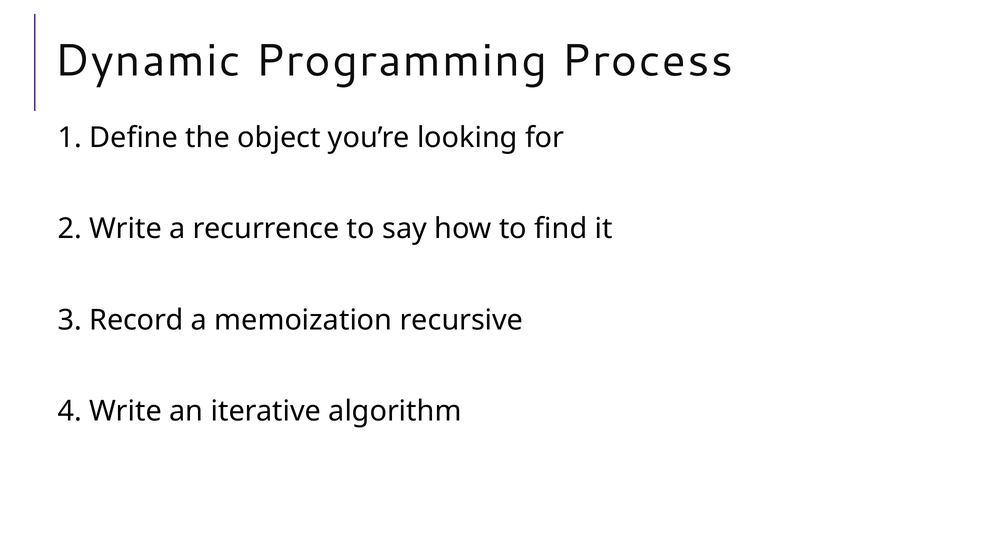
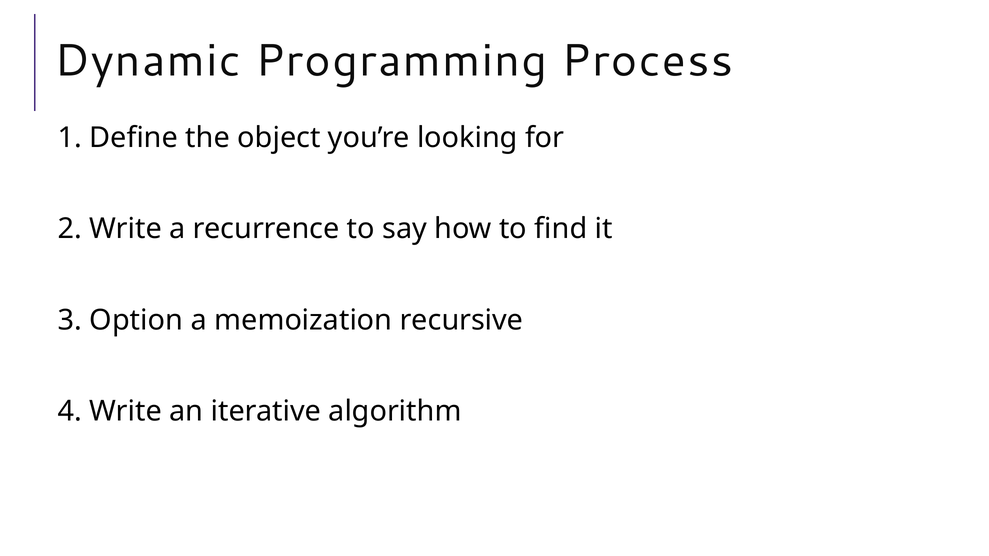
Record: Record -> Option
